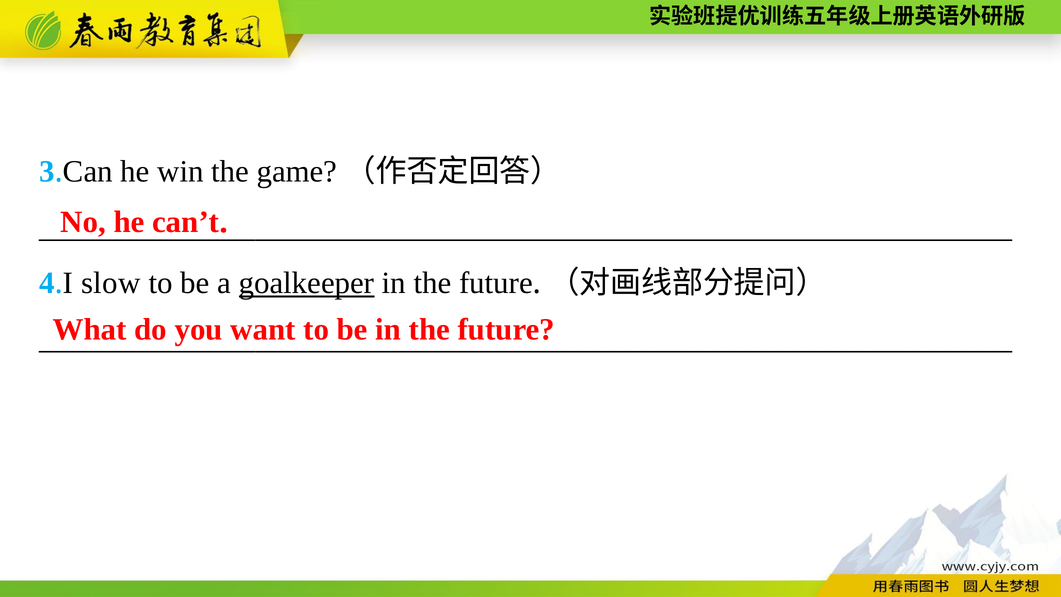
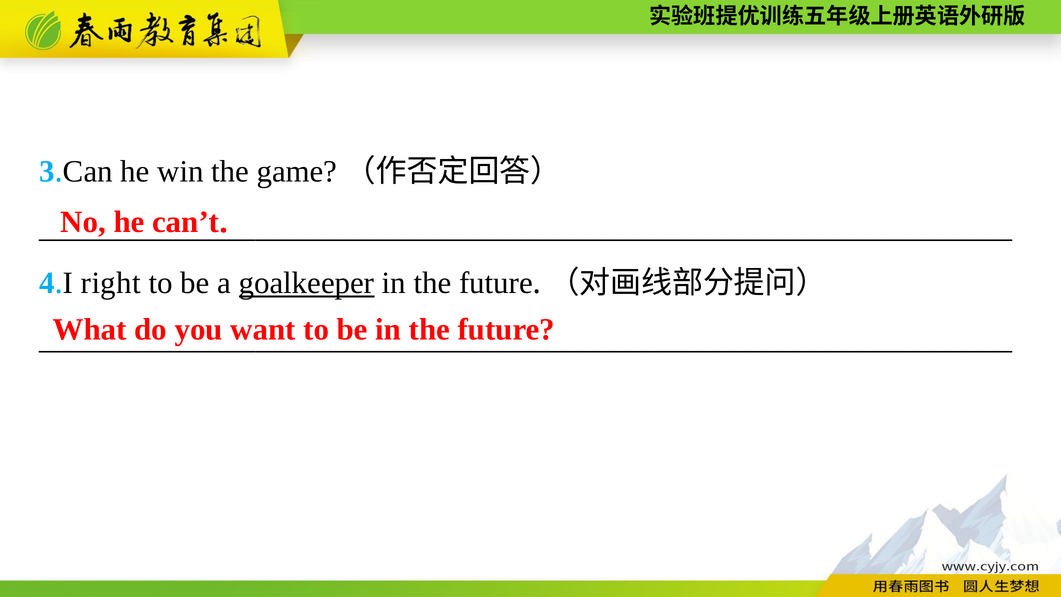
slow: slow -> right
